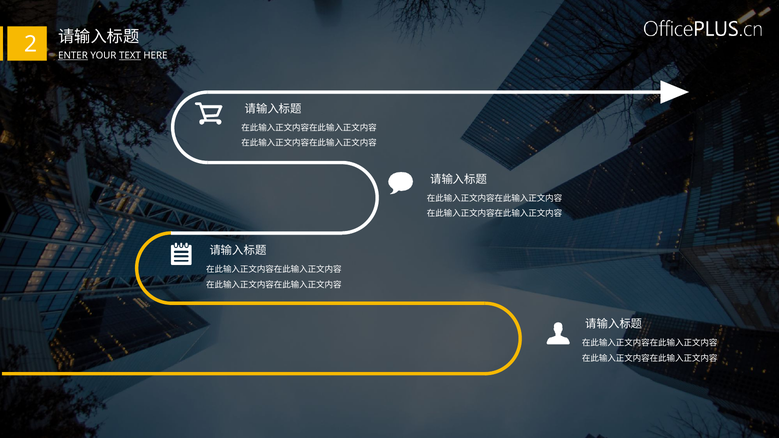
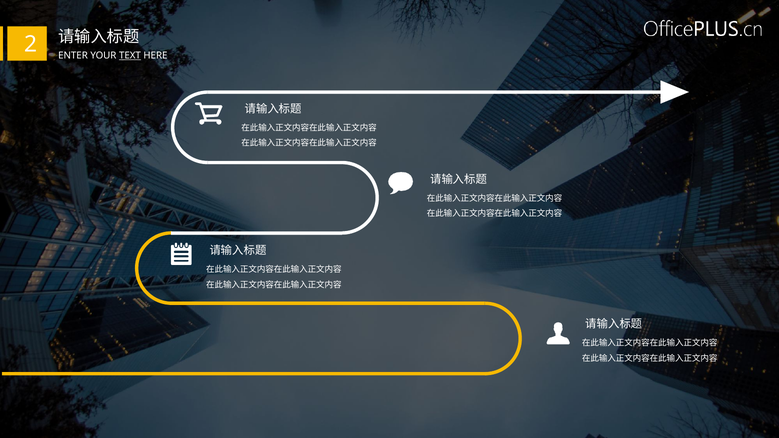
ENTER underline: present -> none
